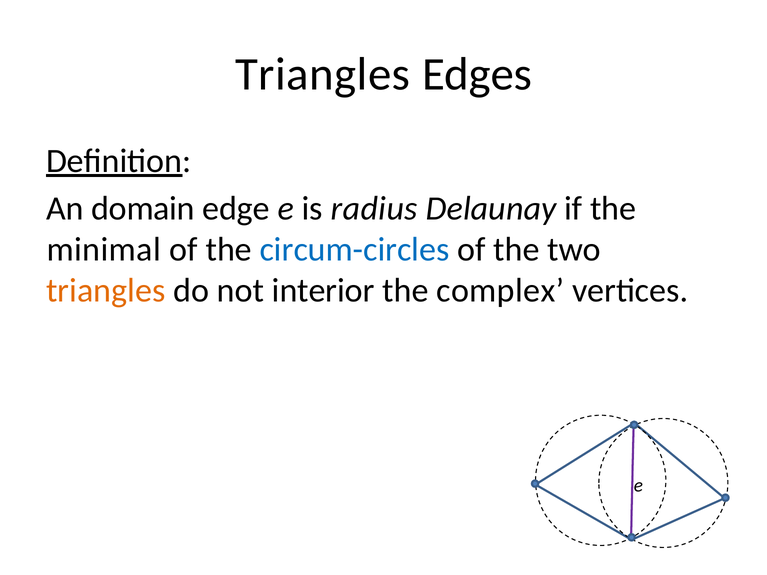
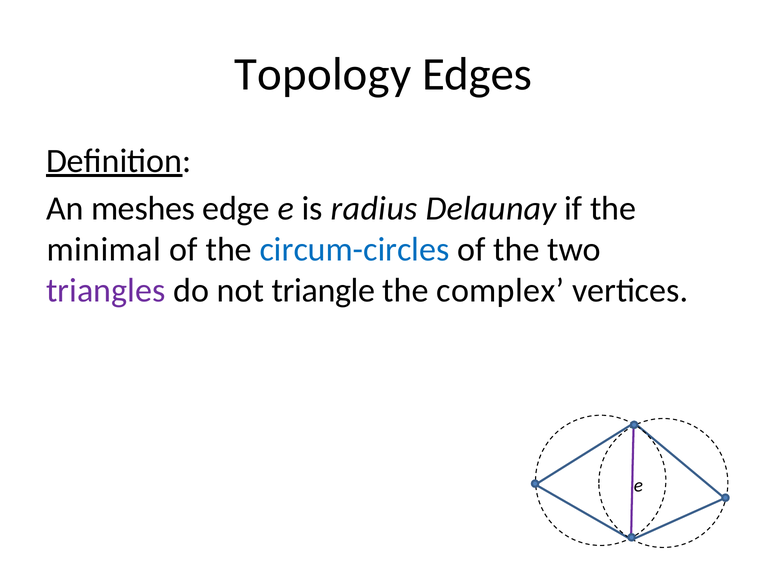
Triangles at (323, 74): Triangles -> Topology
domain: domain -> meshes
triangles at (106, 291) colour: orange -> purple
interior: interior -> triangle
